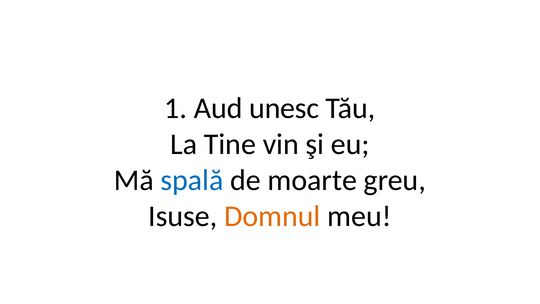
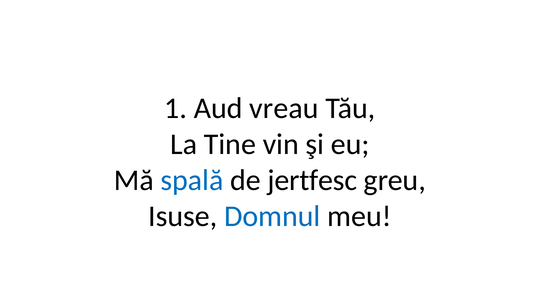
unesc: unesc -> vreau
moarte: moarte -> jertfesc
Domnul colour: orange -> blue
